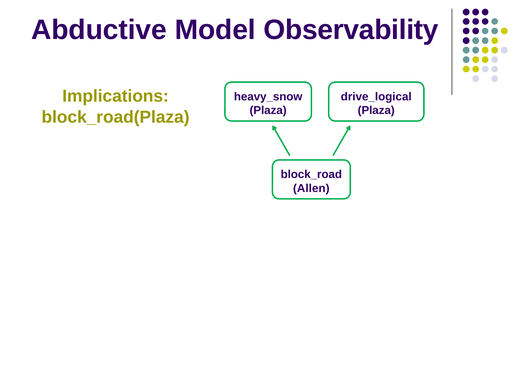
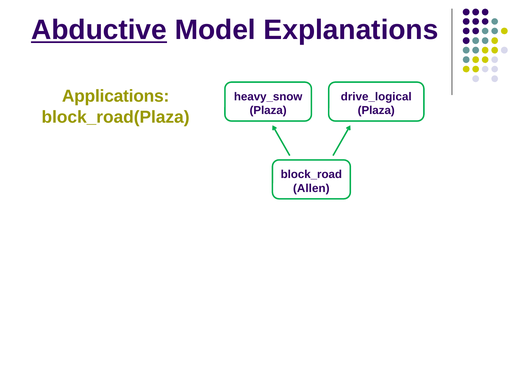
Abductive underline: none -> present
Observability: Observability -> Explanations
Implications: Implications -> Applications
